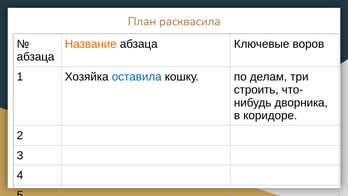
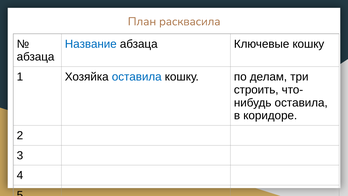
Название colour: orange -> blue
Ключевые воров: воров -> кошку
дворника at (301, 103): дворника -> оставила
